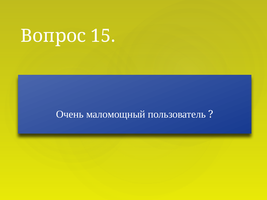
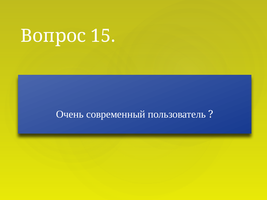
маломощный: маломощный -> современный
